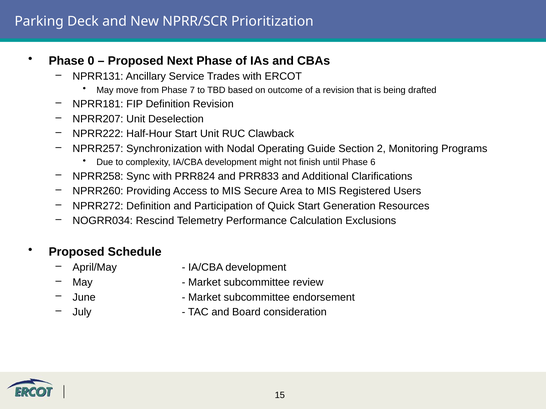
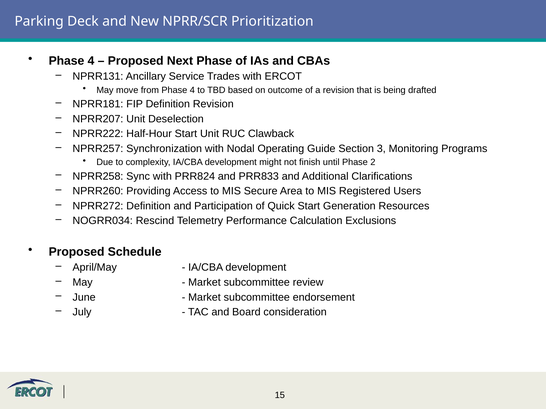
0 at (91, 61): 0 -> 4
from Phase 7: 7 -> 4
2: 2 -> 3
6: 6 -> 2
